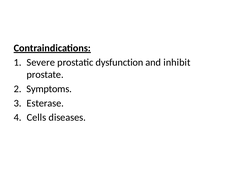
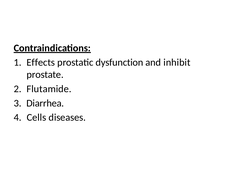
Severe: Severe -> Effects
Symptoms: Symptoms -> Flutamide
Esterase: Esterase -> Diarrhea
